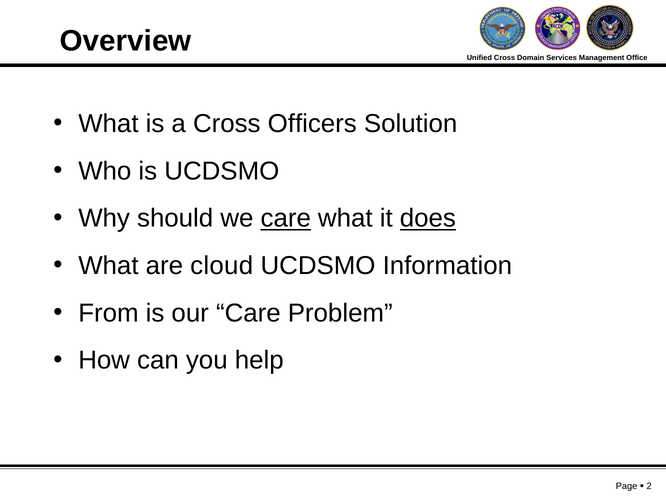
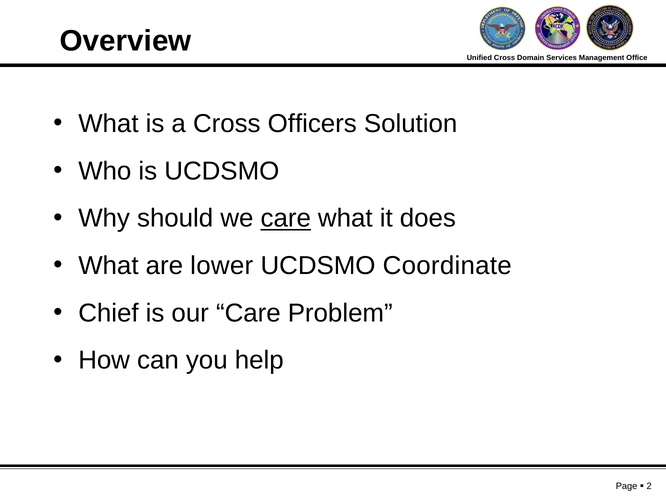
does underline: present -> none
cloud: cloud -> lower
Information: Information -> Coordinate
From: From -> Chief
